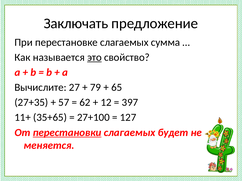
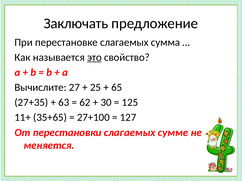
79: 79 -> 25
57: 57 -> 63
12: 12 -> 30
397: 397 -> 125
перестановки underline: present -> none
будет: будет -> сумме
